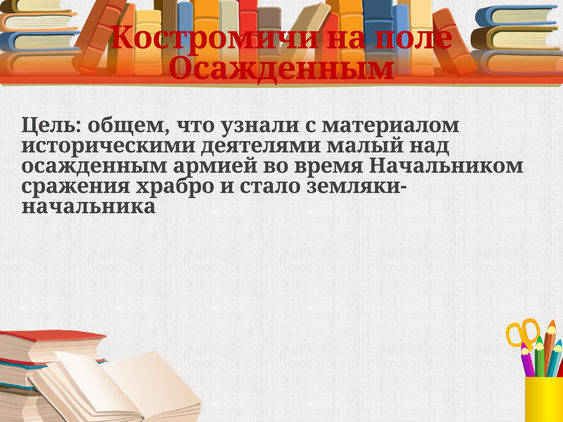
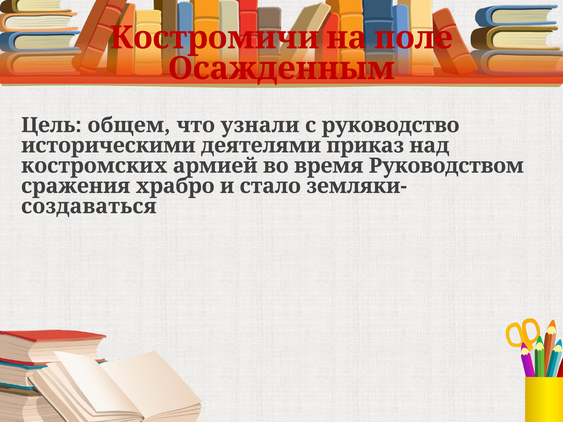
материалом: материалом -> руководство
малый: малый -> приказ
осажденным at (94, 166): осажденным -> костромских
Начальником: Начальником -> Руководством
начальника: начальника -> создаваться
